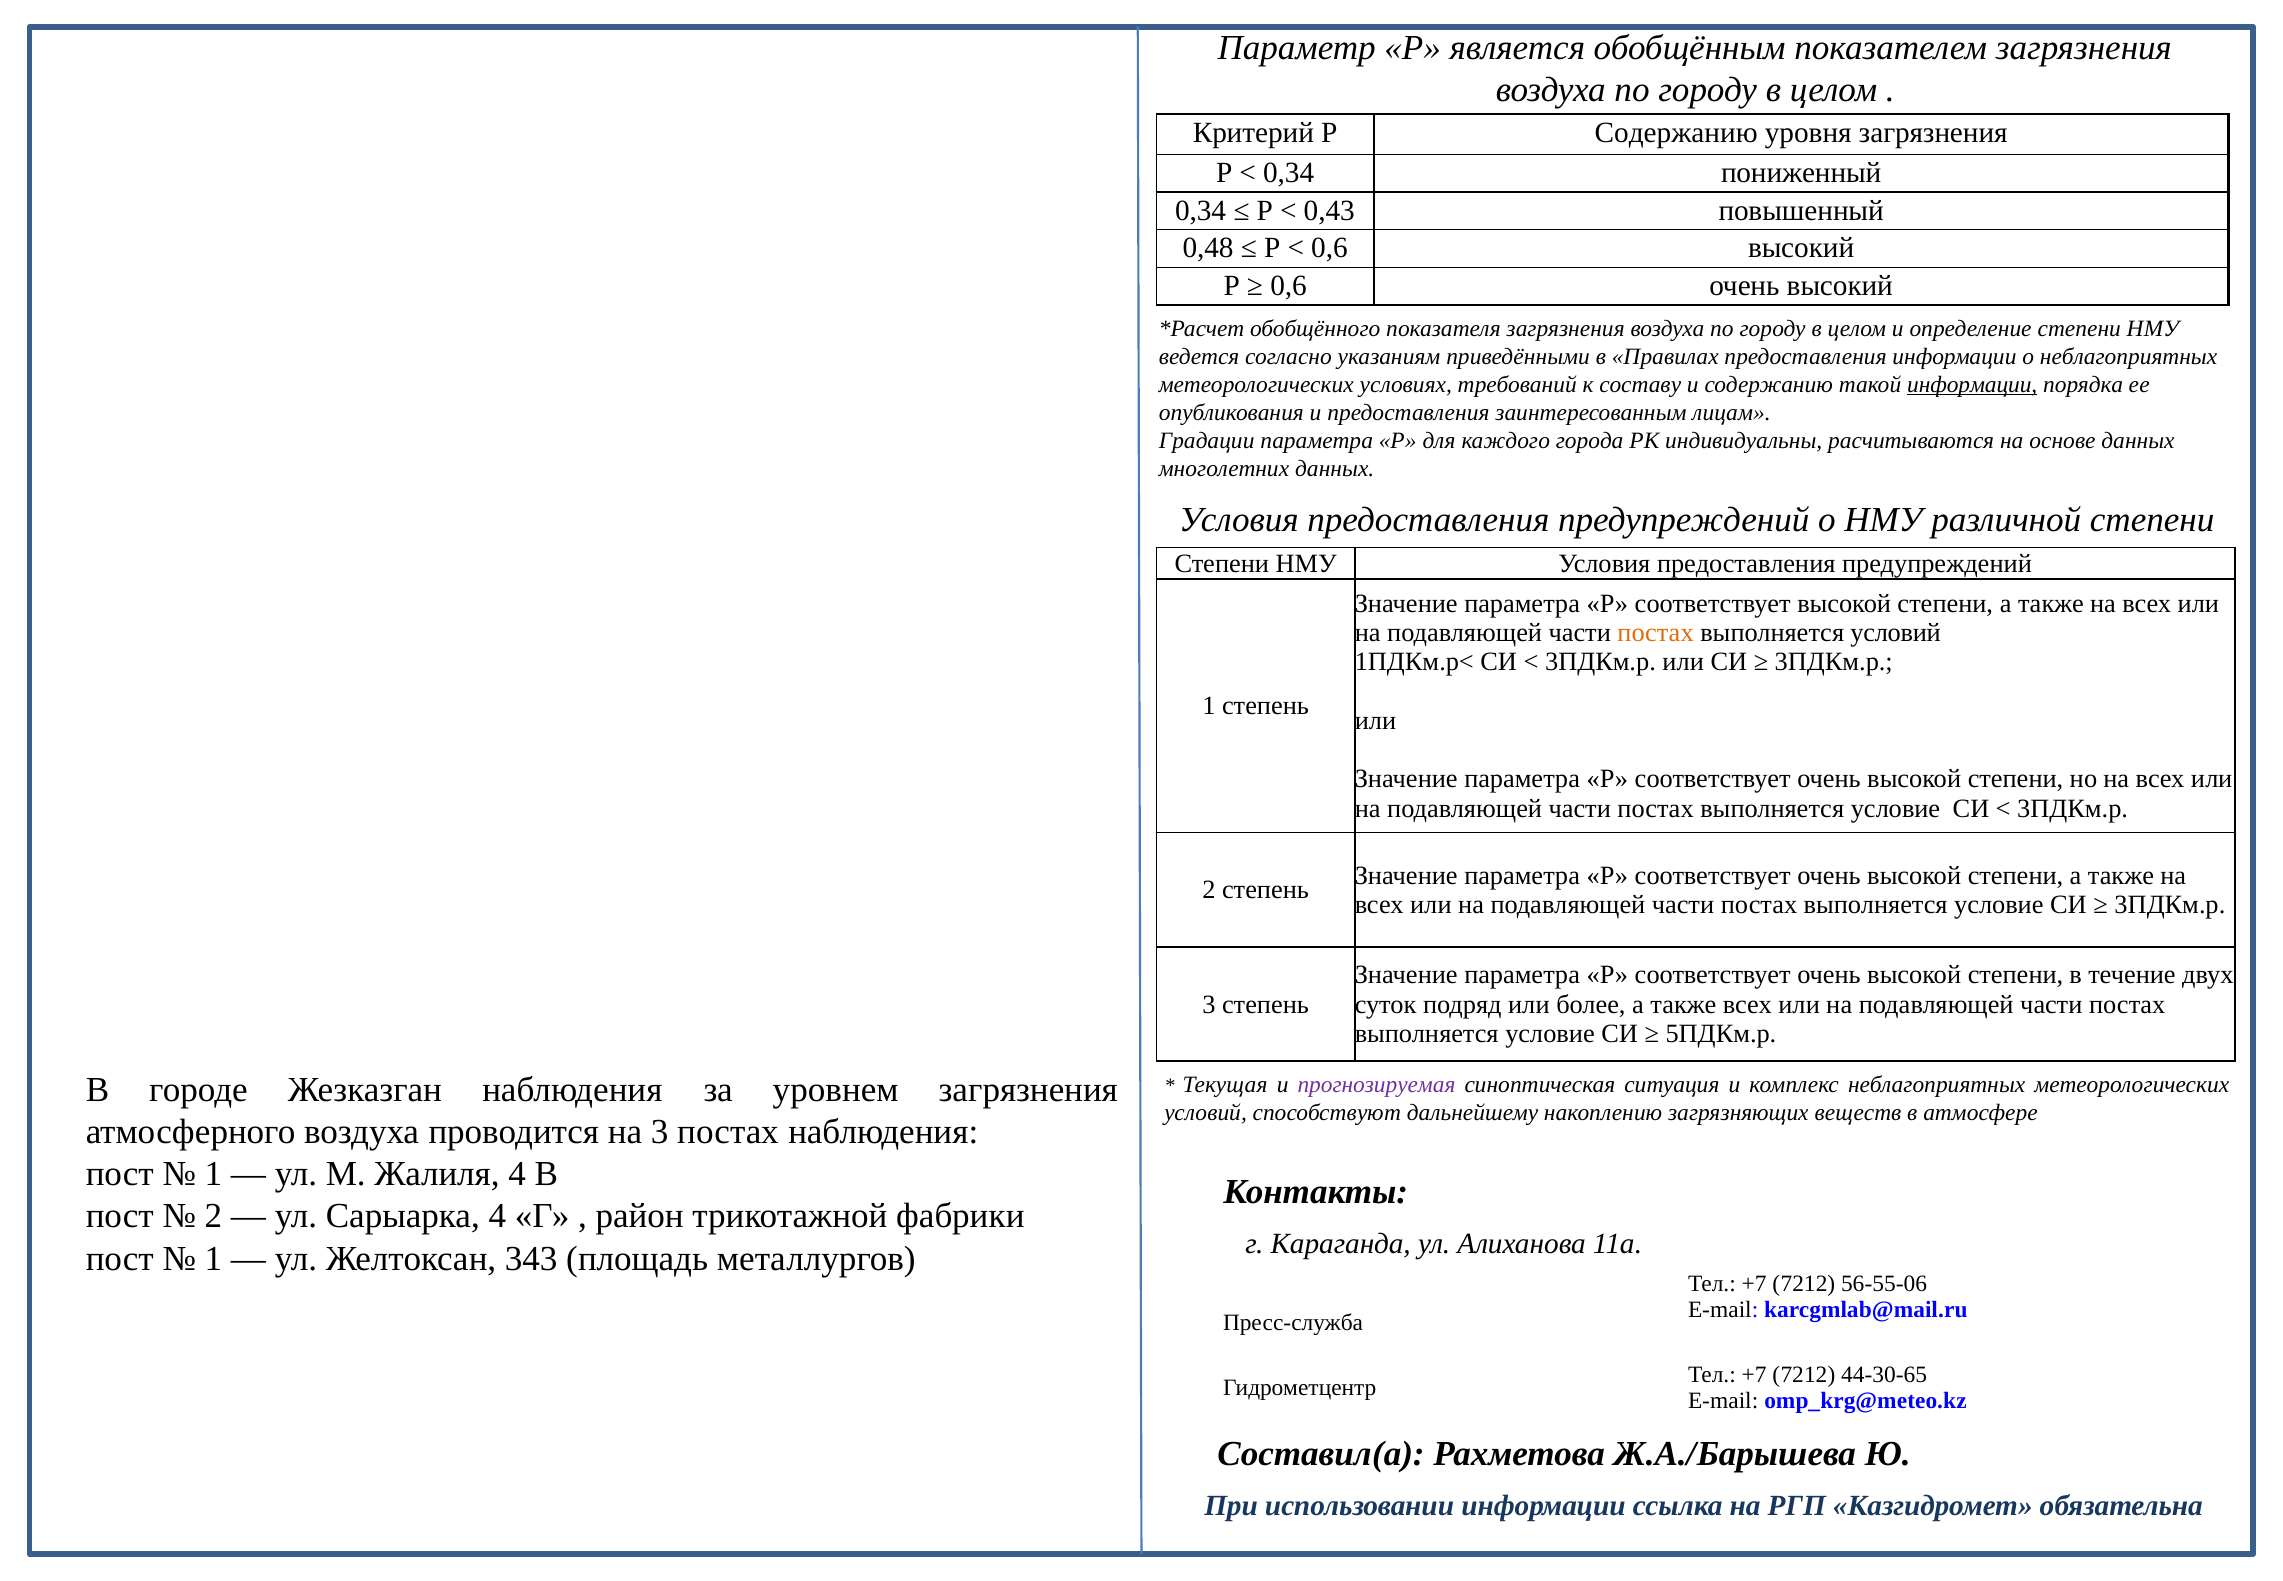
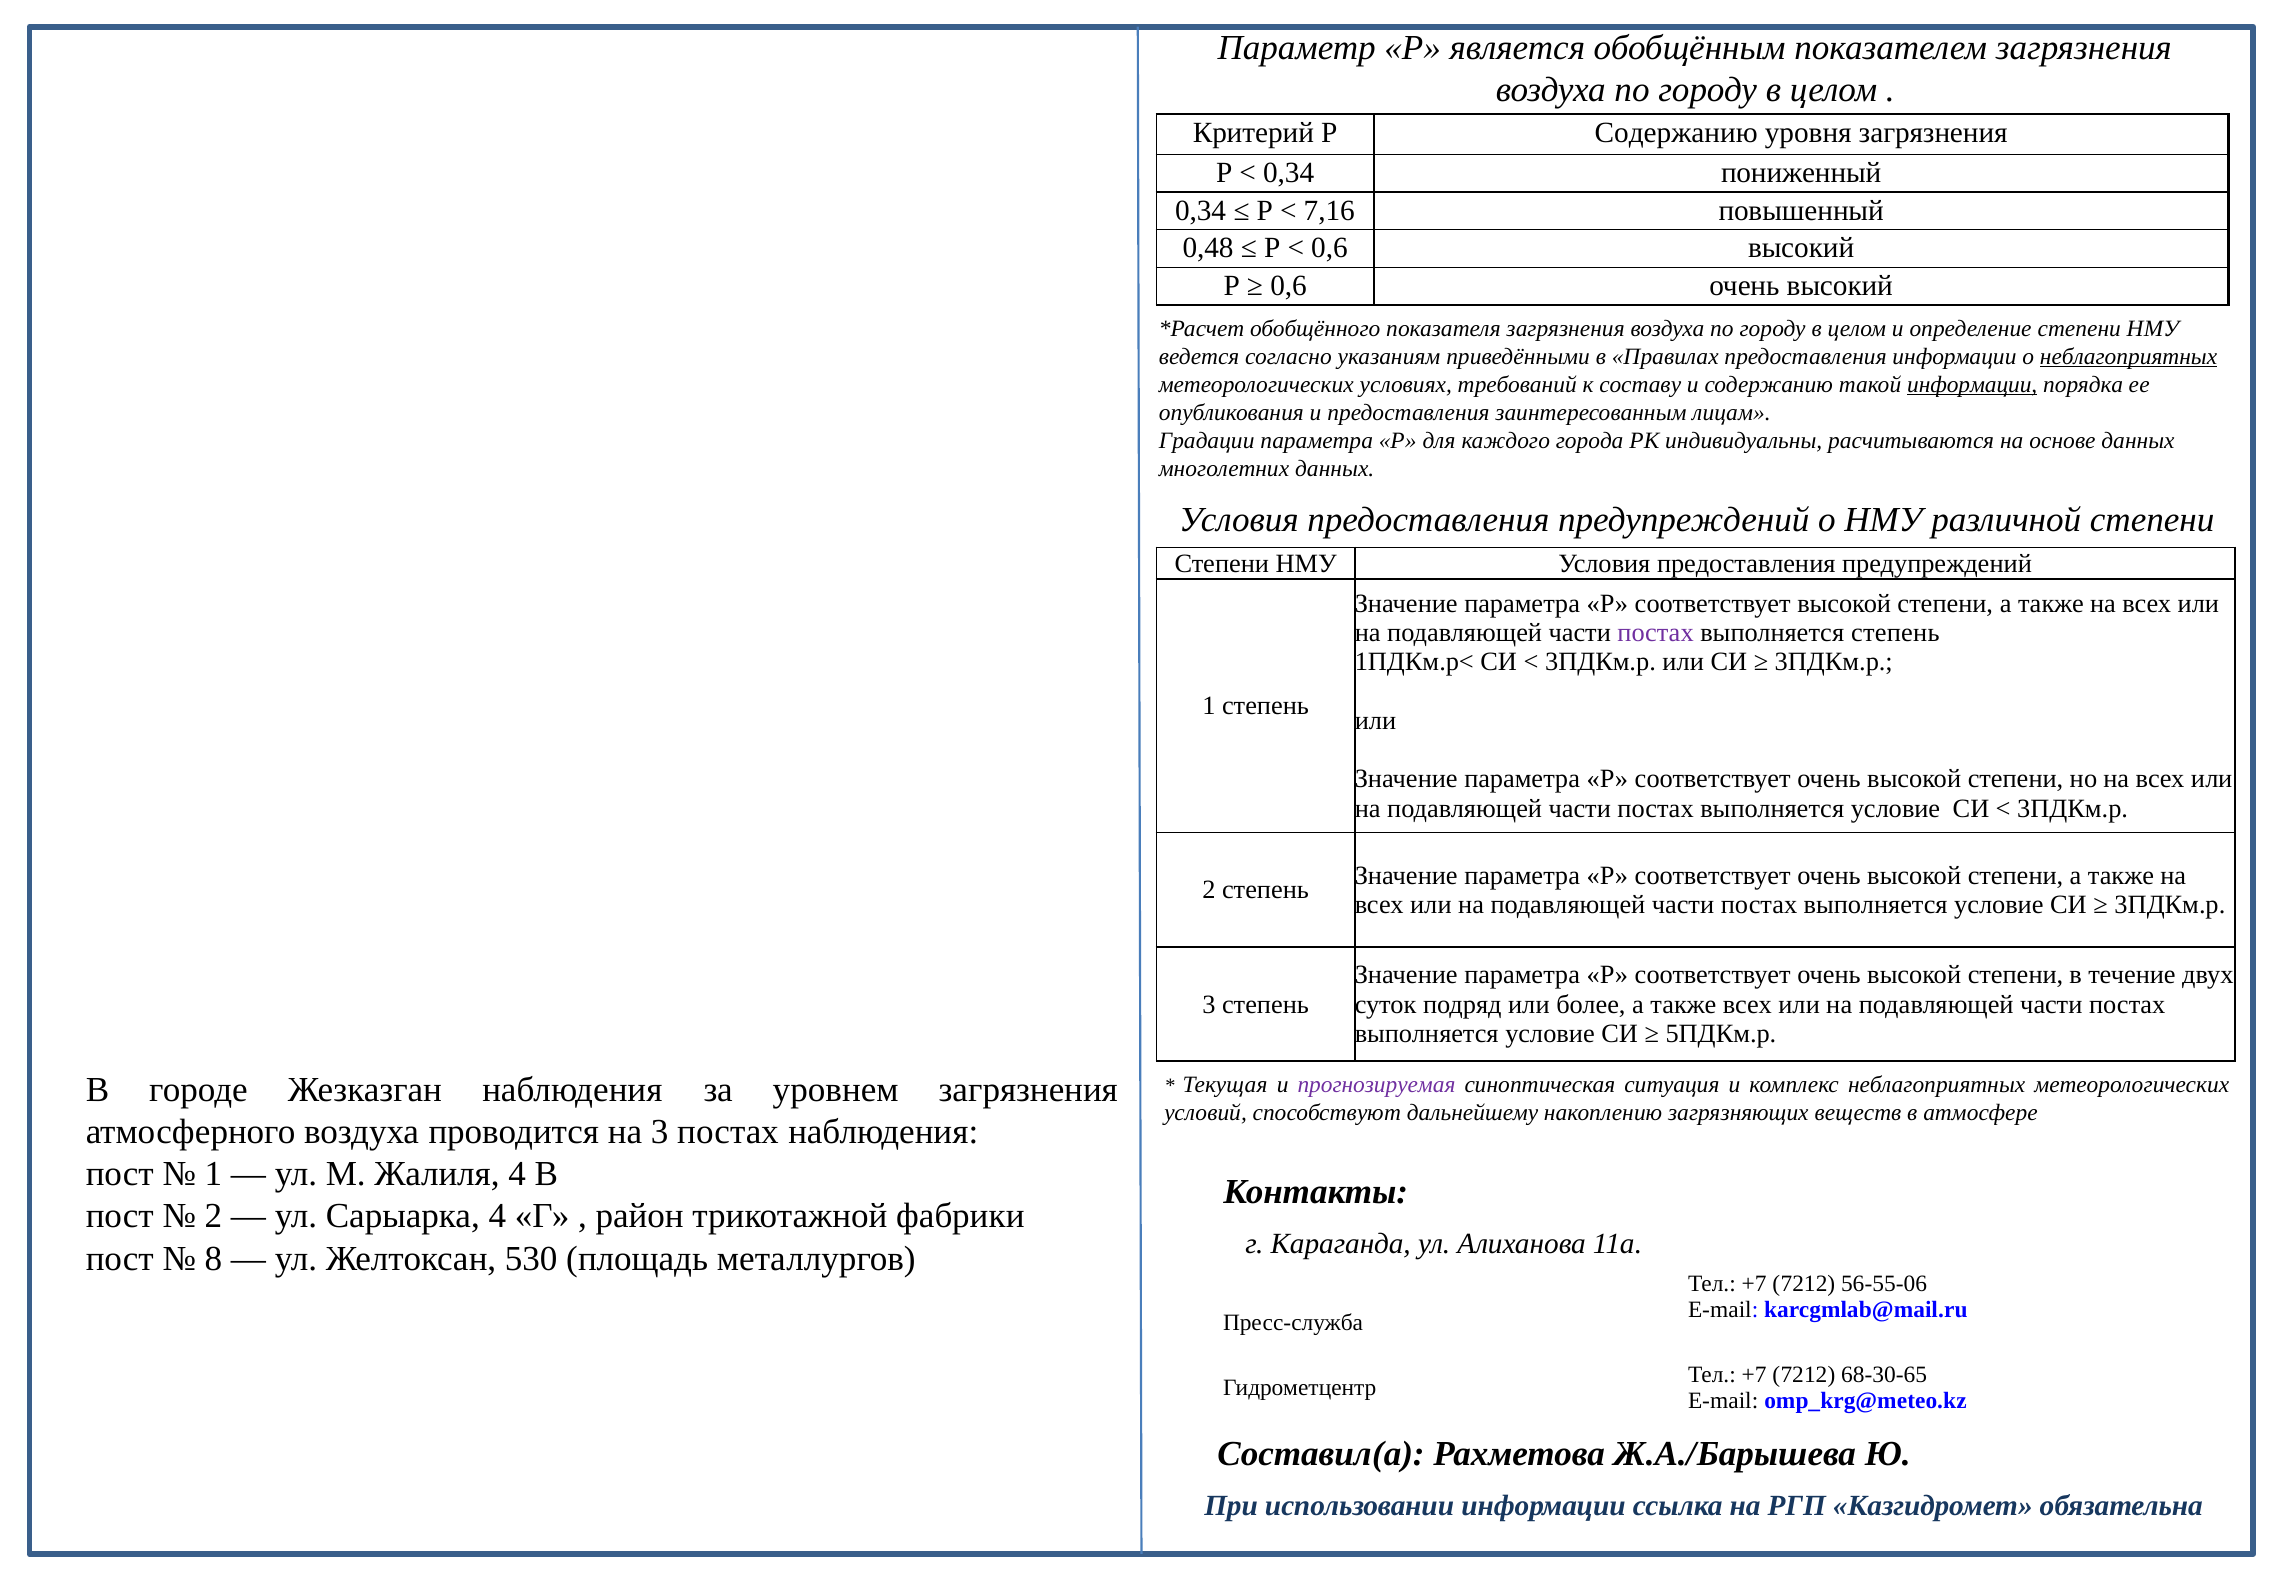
0,43: 0,43 -> 7,16
неблагоприятных at (2129, 357) underline: none -> present
постах at (1656, 633) colour: orange -> purple
выполняется условий: условий -> степень
1 at (213, 1258): 1 -> 8
343: 343 -> 530
44-30-65: 44-30-65 -> 68-30-65
